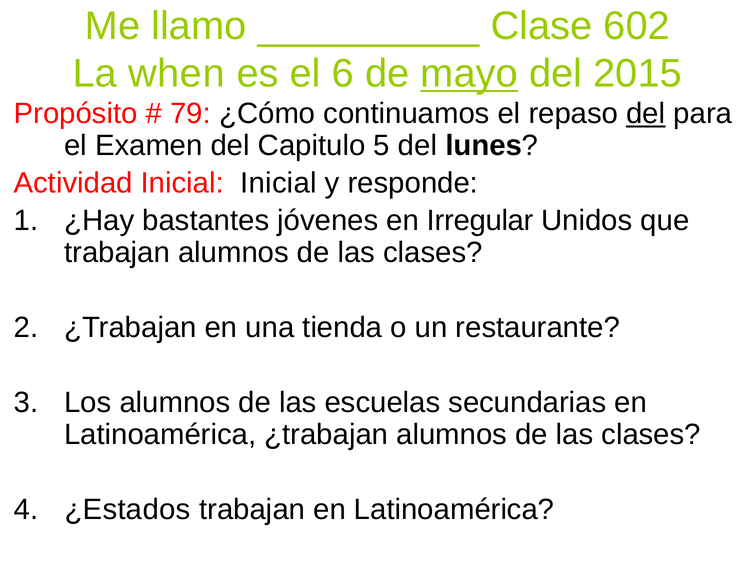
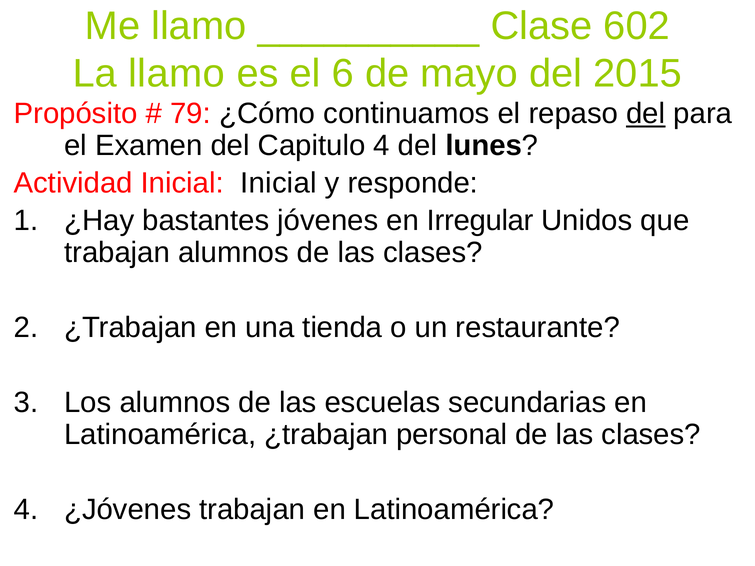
La when: when -> llamo
mayo underline: present -> none
Capitulo 5: 5 -> 4
¿trabajan alumnos: alumnos -> personal
¿Estados: ¿Estados -> ¿Jóvenes
